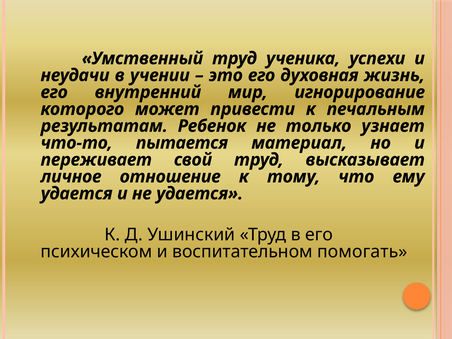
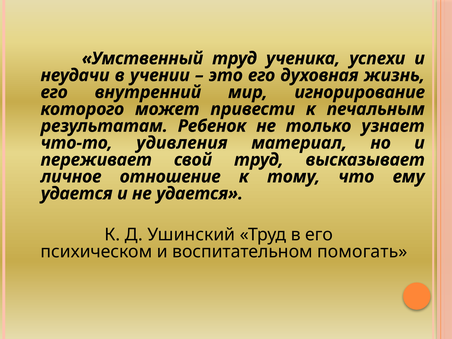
пытается: пытается -> удивления
